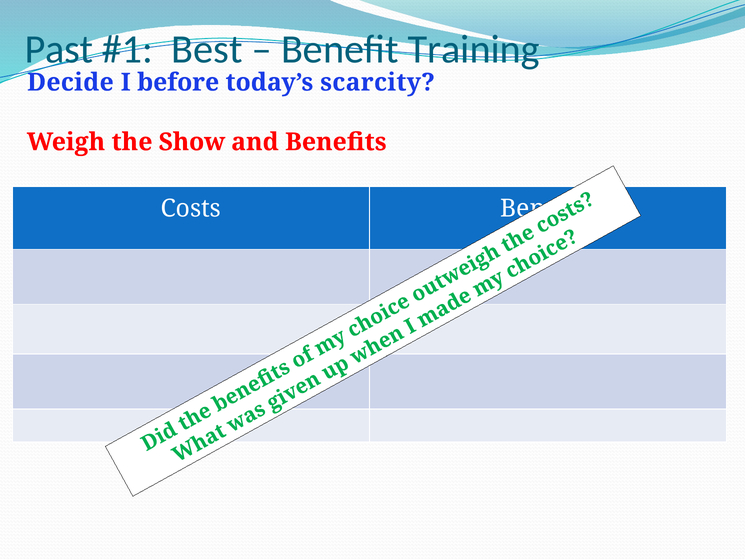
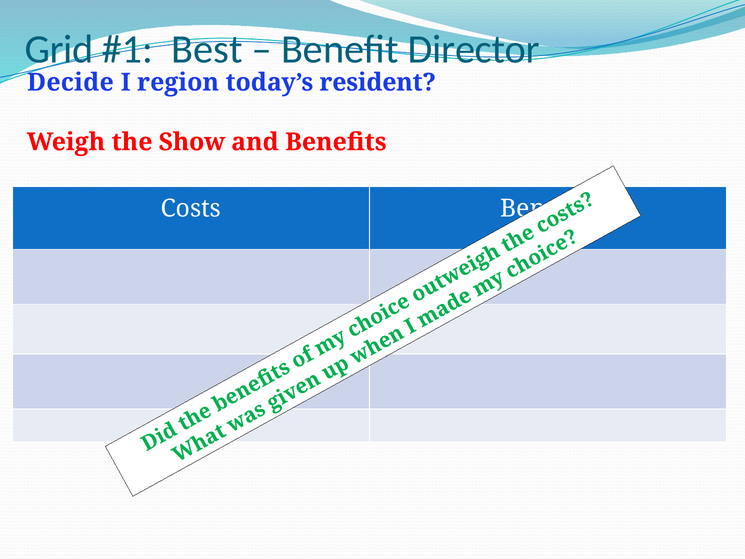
Past: Past -> Grid
Training: Training -> Director
before: before -> region
scarcity: scarcity -> resident
